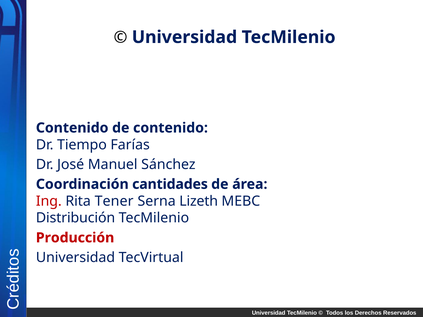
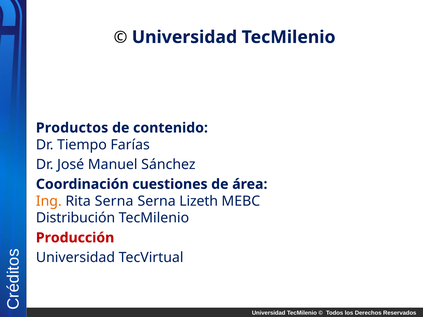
Contenido at (72, 128): Contenido -> Productos
cantidades: cantidades -> cuestiones
Ing colour: red -> orange
Rita Tener: Tener -> Serna
